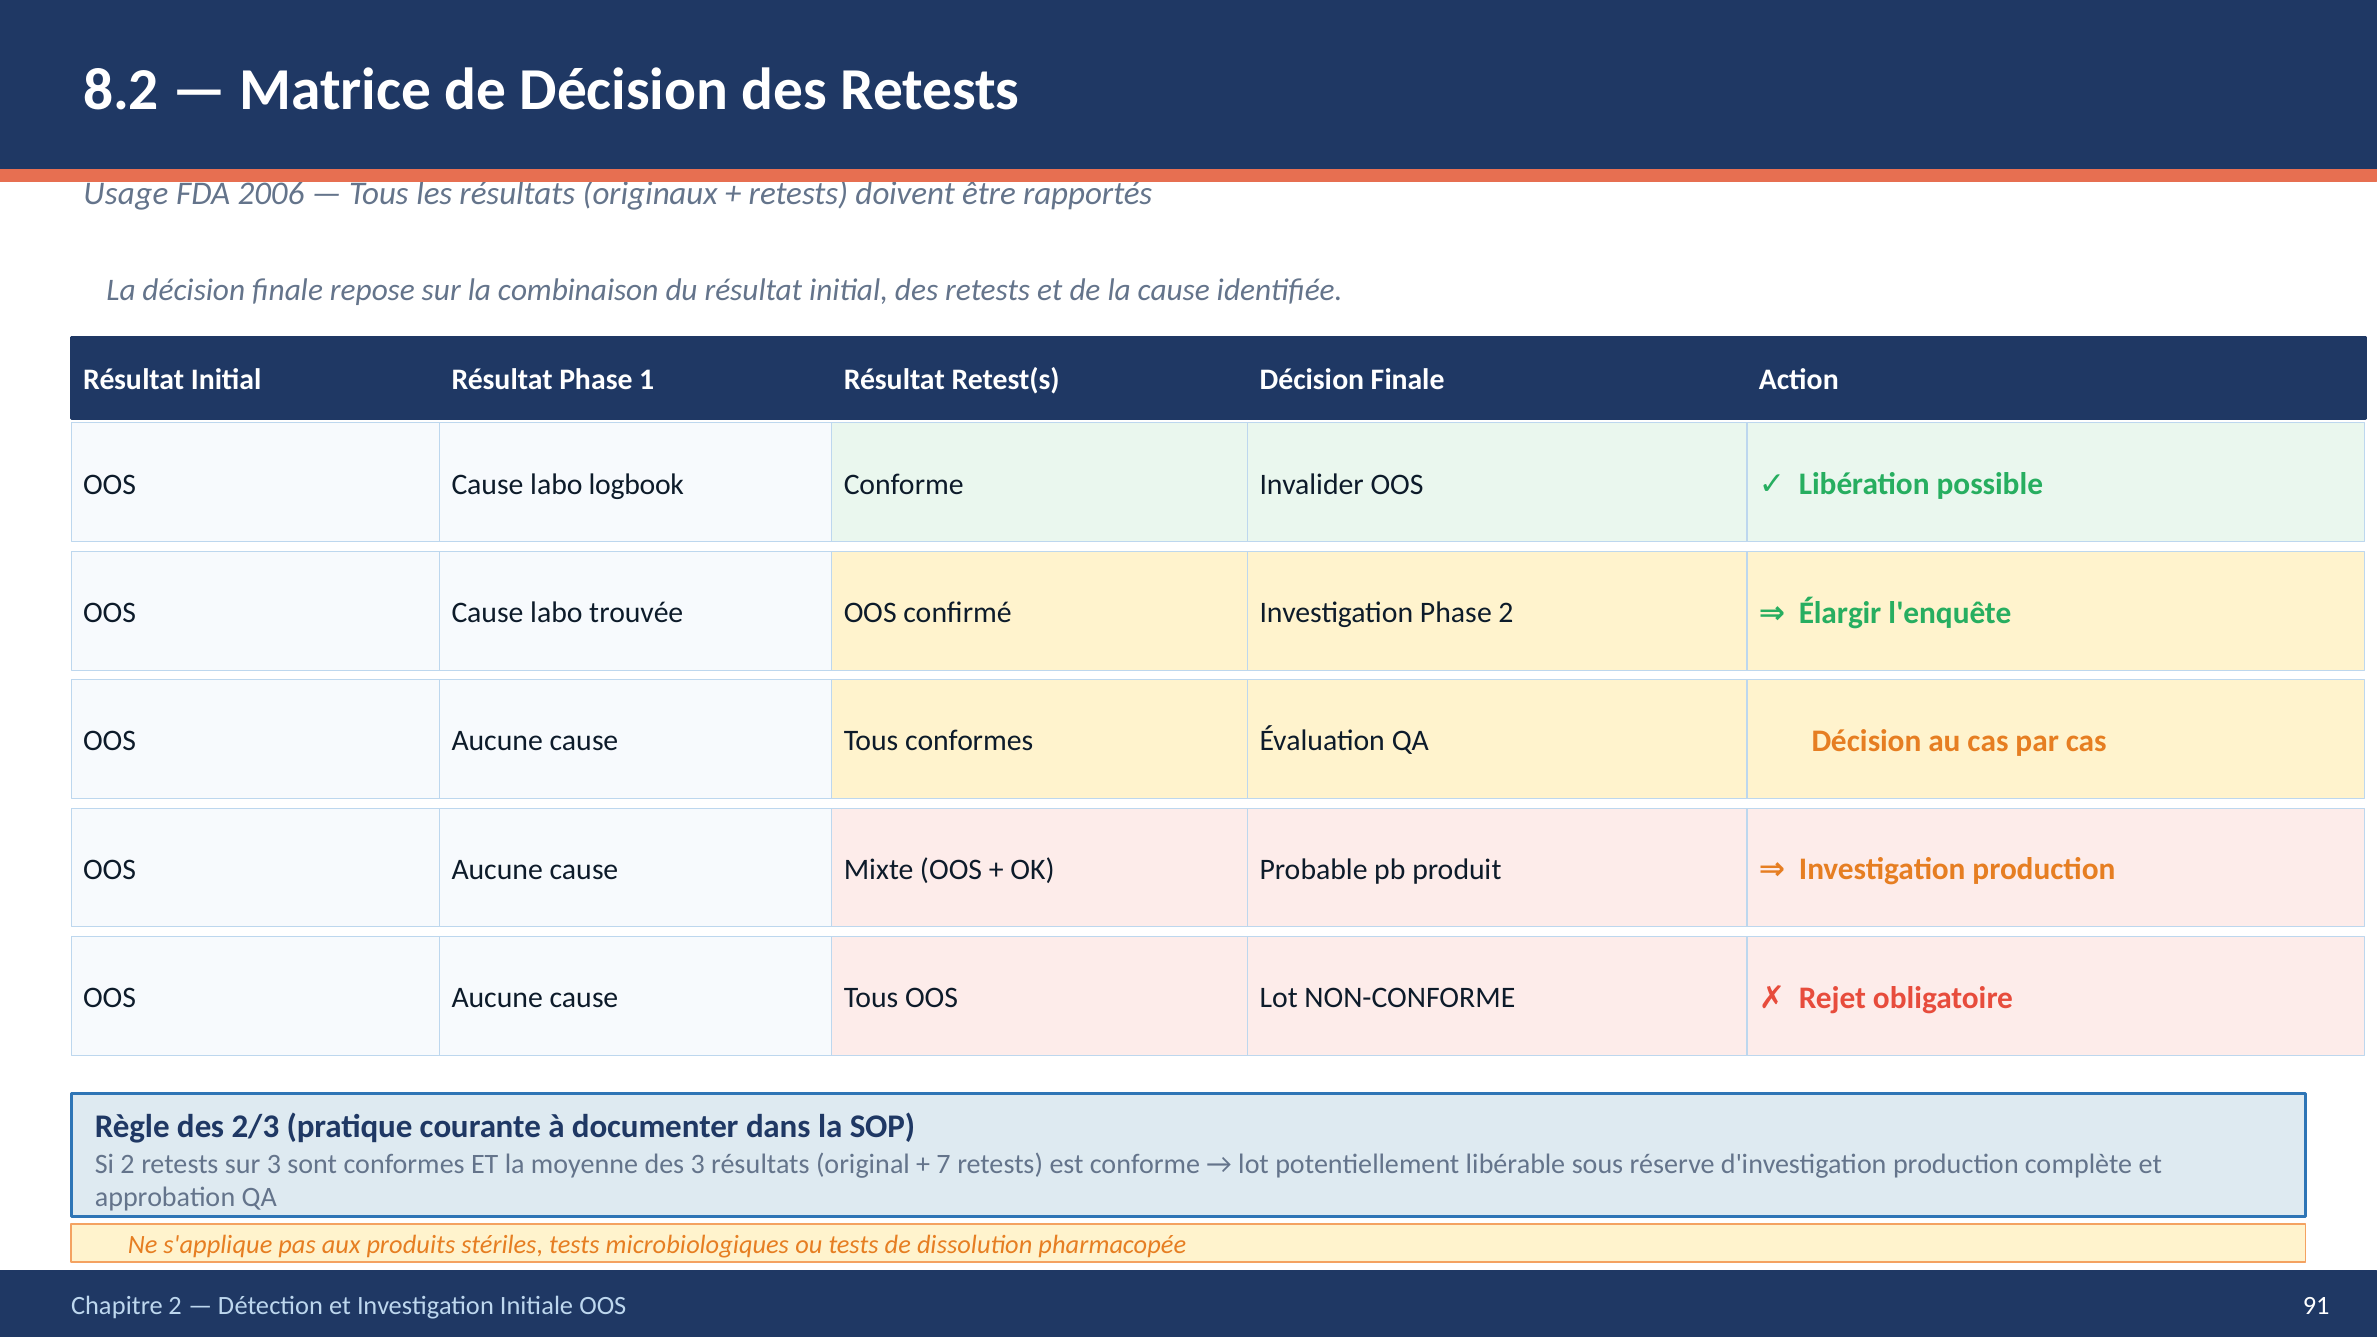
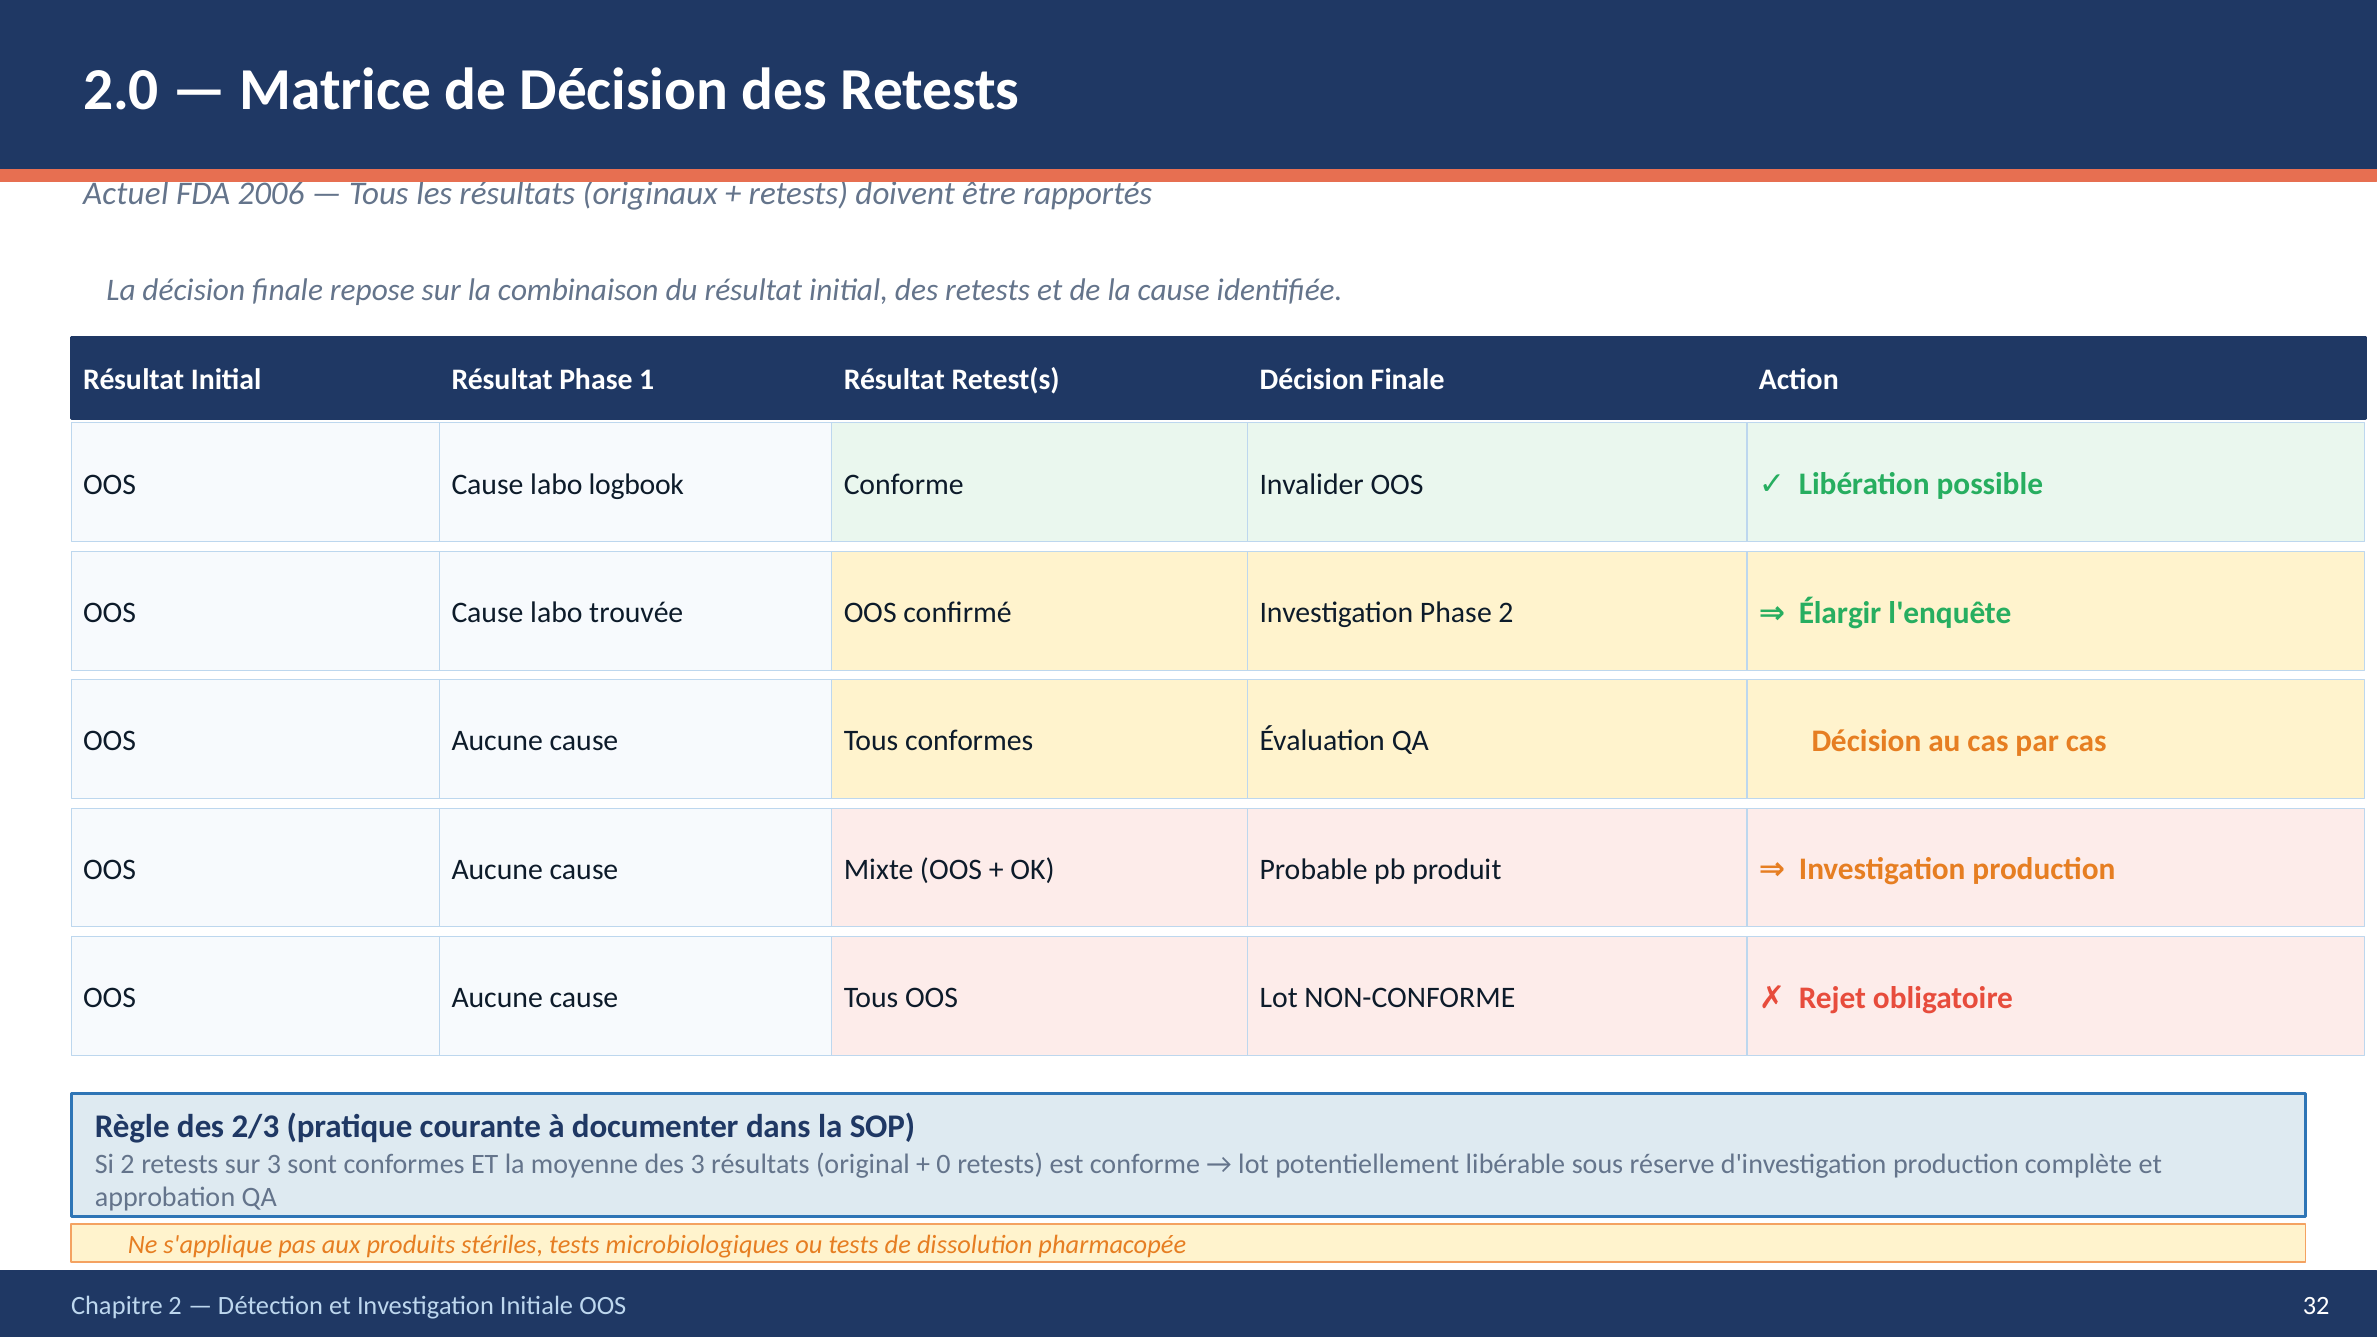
8.2: 8.2 -> 2.0
Usage: Usage -> Actuel
7: 7 -> 0
91: 91 -> 32
